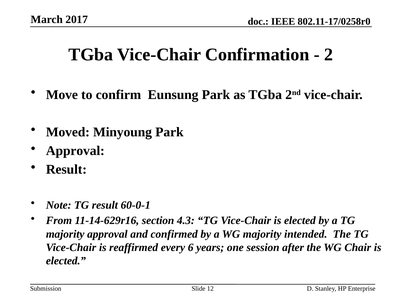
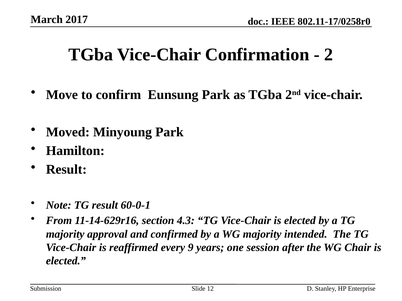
Approval at (75, 151): Approval -> Hamilton
6: 6 -> 9
